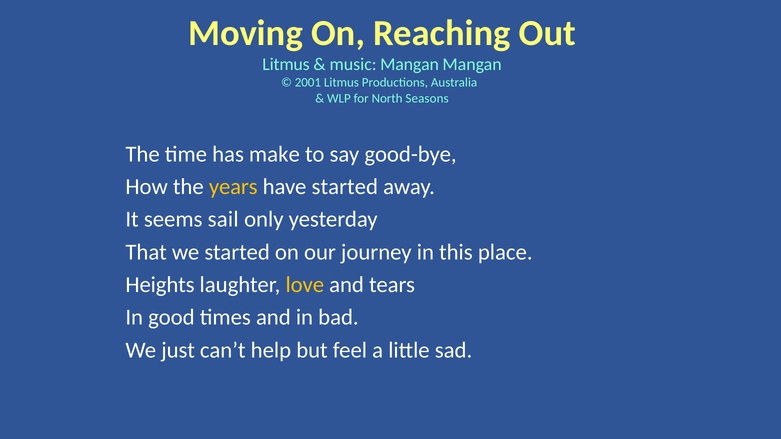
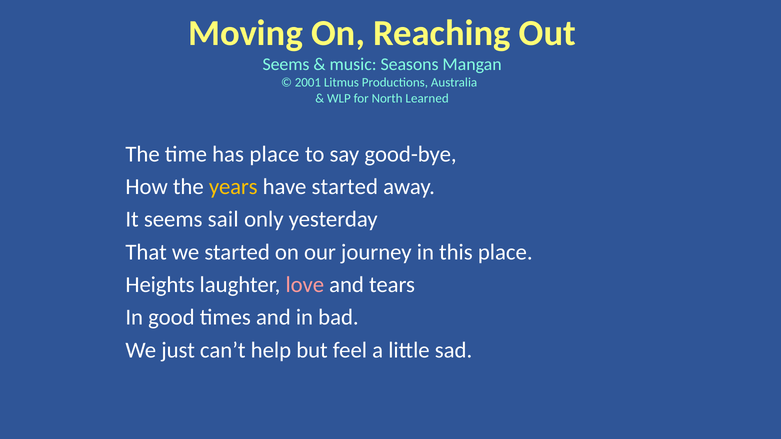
Litmus at (286, 65): Litmus -> Seems
music Mangan: Mangan -> Seasons
Seasons: Seasons -> Learned
has make: make -> place
love colour: yellow -> pink
